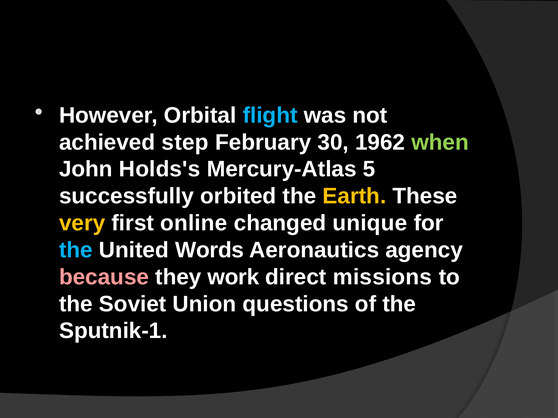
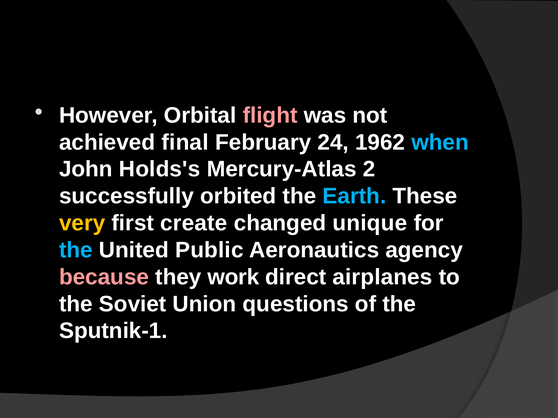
flight colour: light blue -> pink
step: step -> final
30: 30 -> 24
when colour: light green -> light blue
5: 5 -> 2
Earth colour: yellow -> light blue
online: online -> create
Words: Words -> Public
missions: missions -> airplanes
